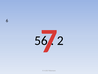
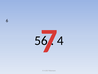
2: 2 -> 4
